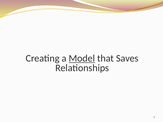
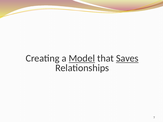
Saves underline: none -> present
